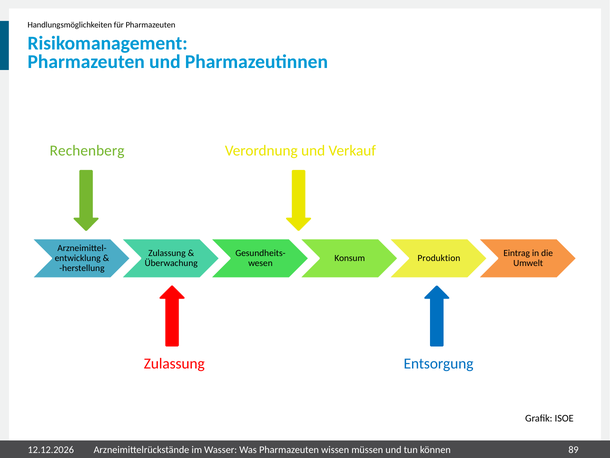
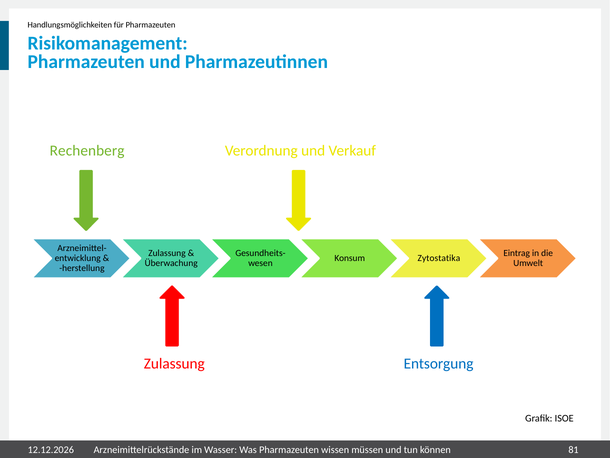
Produktion: Produktion -> Zytostatika
89: 89 -> 81
